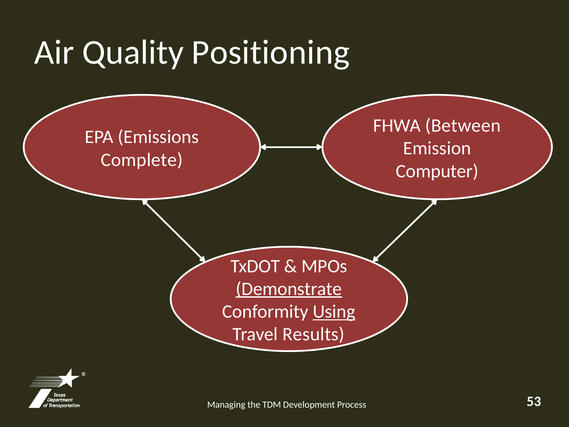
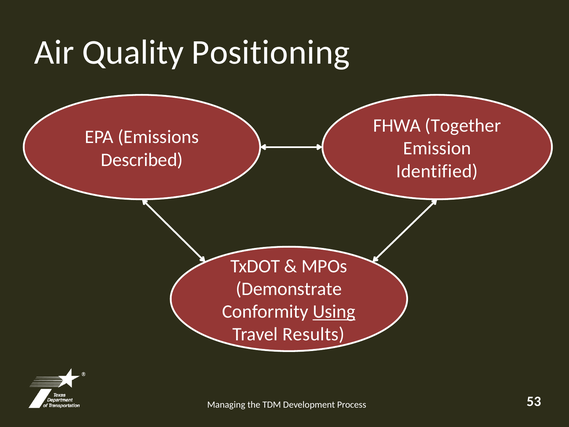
Between: Between -> Together
Complete: Complete -> Described
Computer: Computer -> Identified
Demonstrate underline: present -> none
